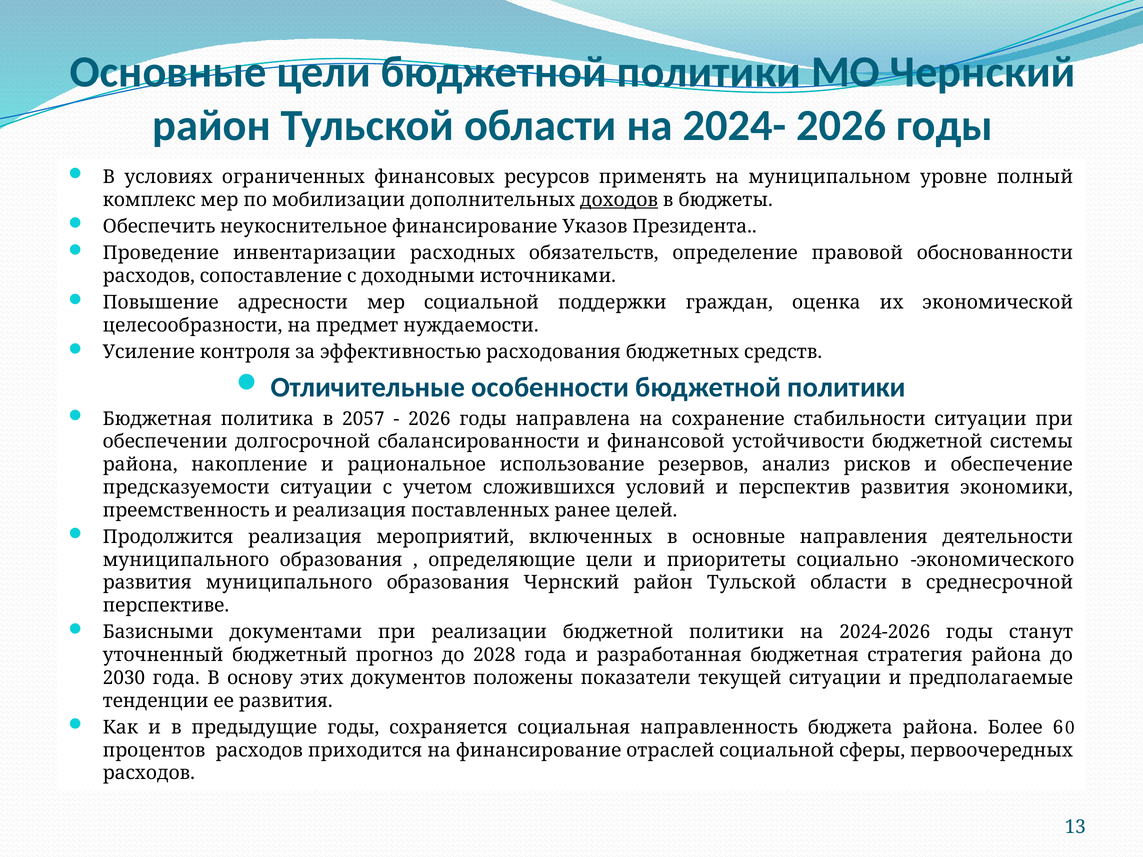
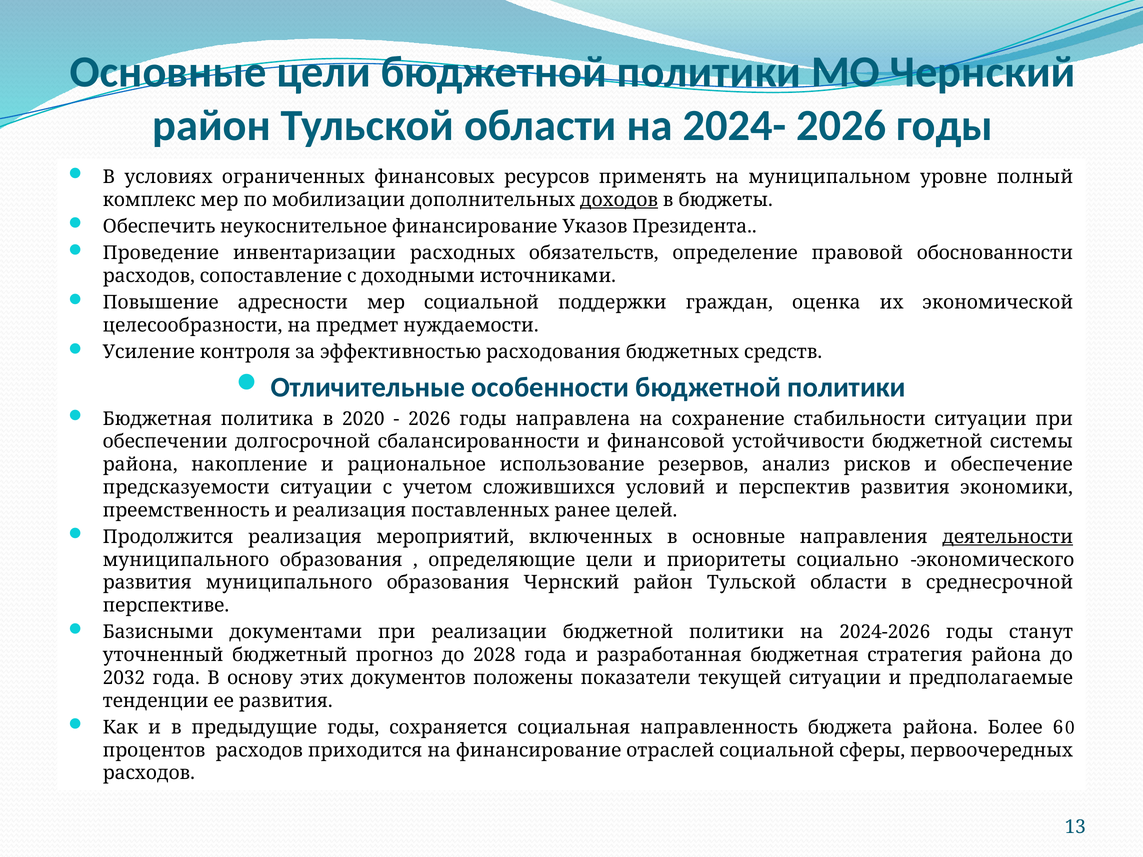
2057: 2057 -> 2020
деятельности underline: none -> present
2030: 2030 -> 2032
